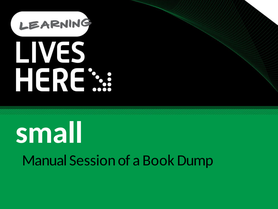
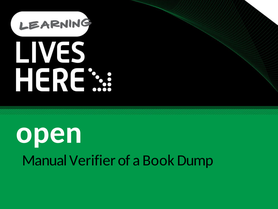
small: small -> open
Session: Session -> Verifier
